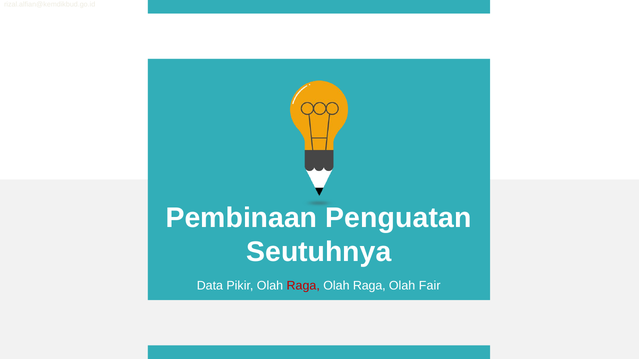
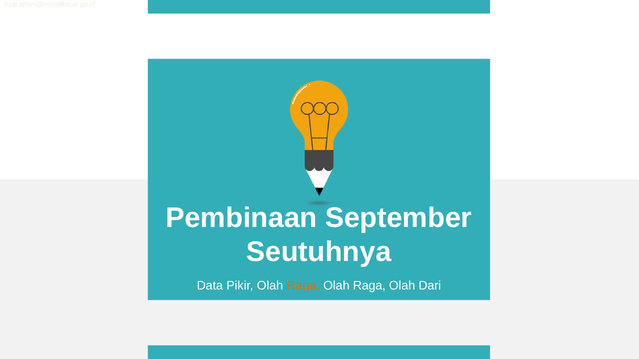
Penguatan: Penguatan -> September
Raga at (303, 286) colour: red -> orange
Fair: Fair -> Dari
